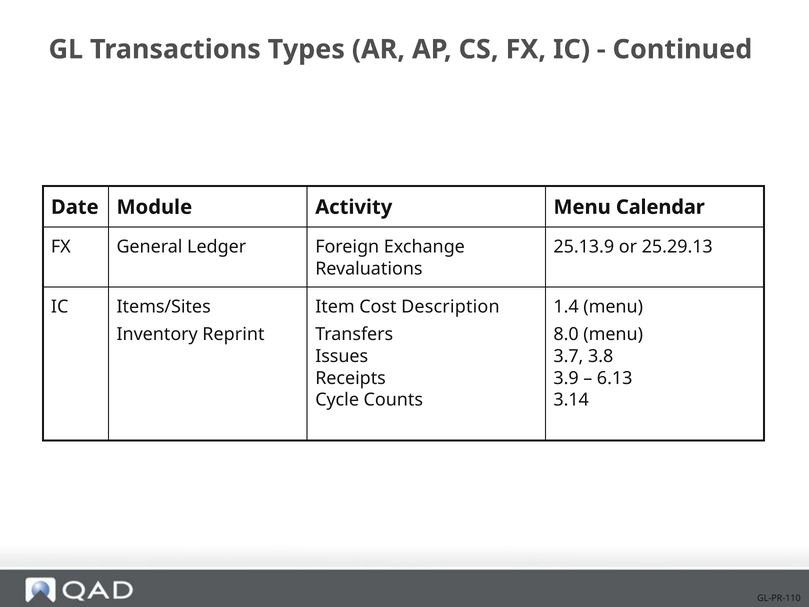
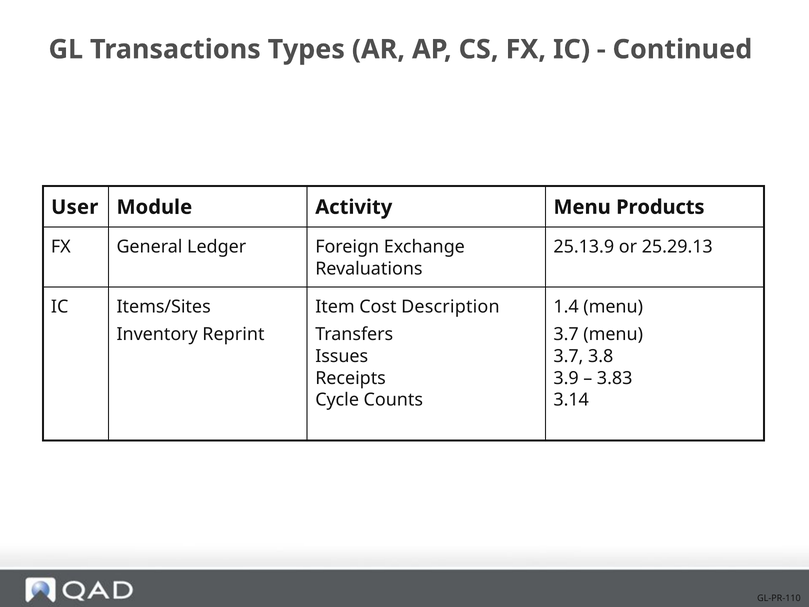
Date: Date -> User
Calendar: Calendar -> Products
8.0 at (566, 334): 8.0 -> 3.7
6.13: 6.13 -> 3.83
